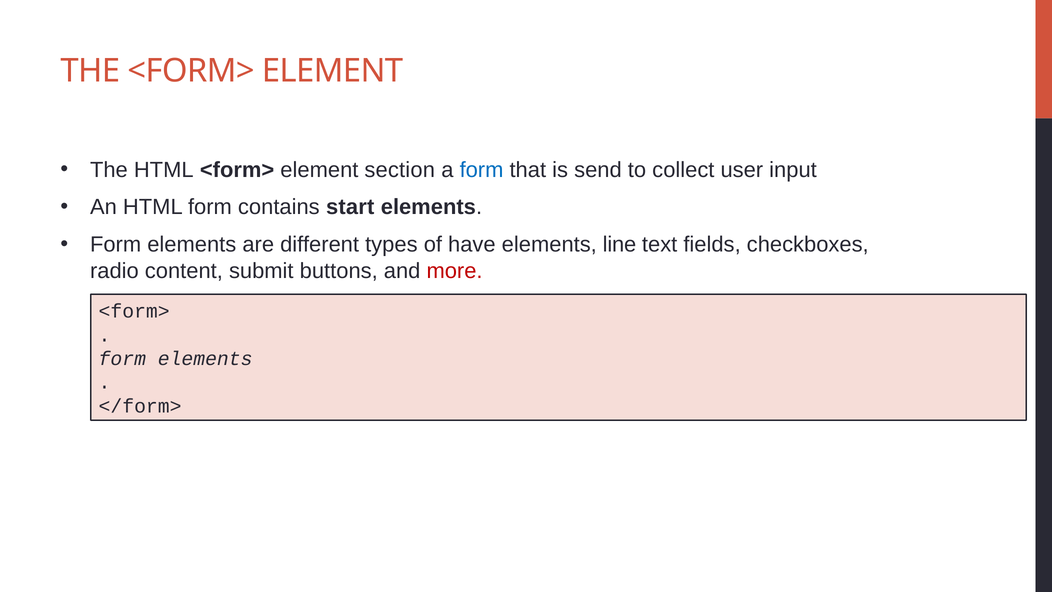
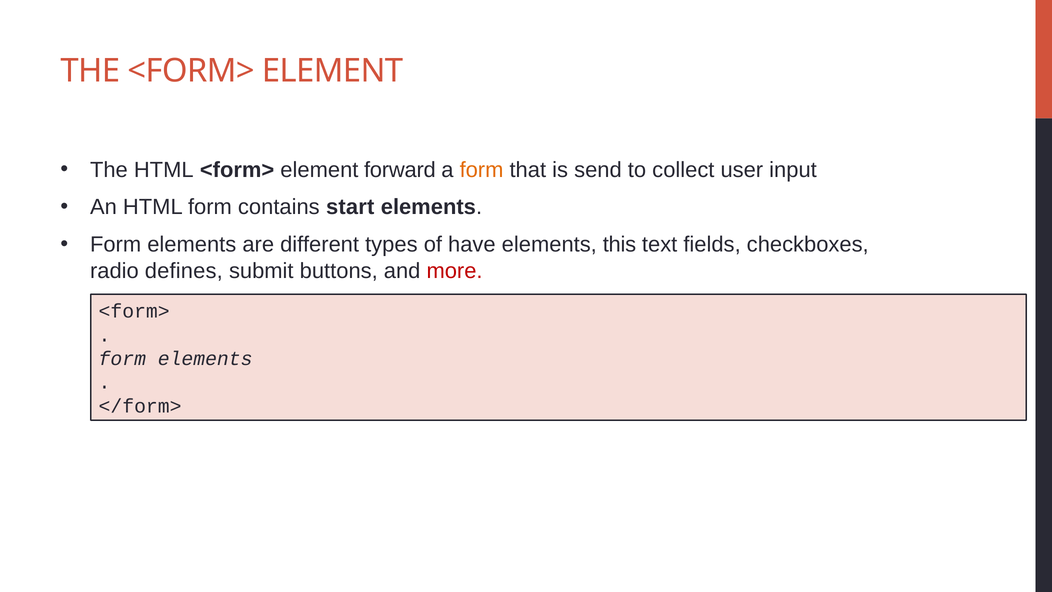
section: section -> forward
form at (482, 170) colour: blue -> orange
line: line -> this
content: content -> defines
